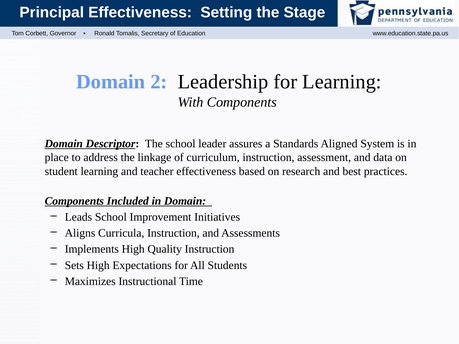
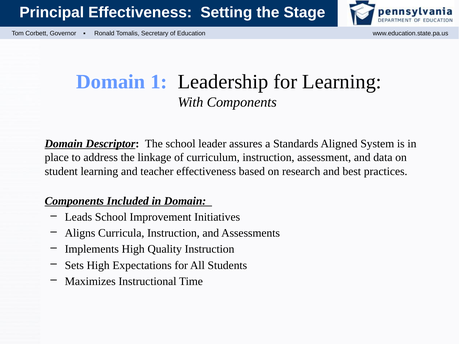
2: 2 -> 1
